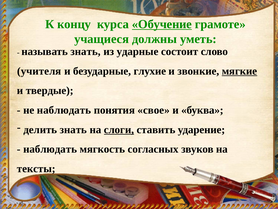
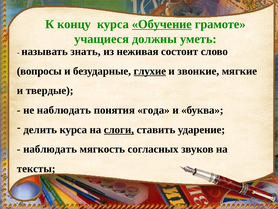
ударные: ударные -> неживая
учителя: учителя -> вопросы
глухие underline: none -> present
мягкие underline: present -> none
свое: свое -> года
делить знать: знать -> курса
